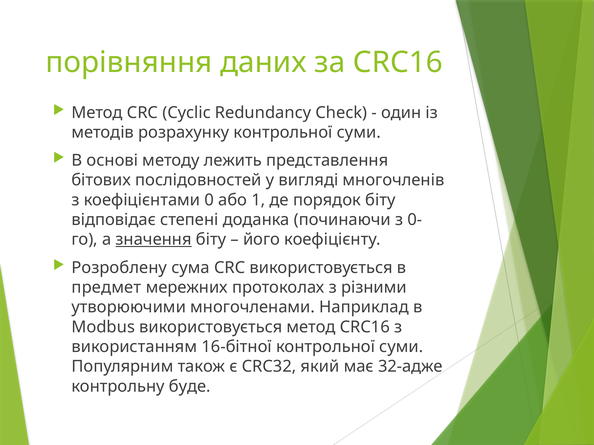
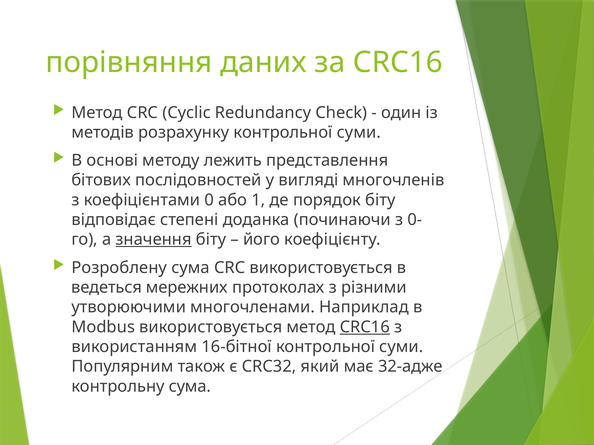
предмет: предмет -> ведеться
CRC16 at (365, 327) underline: none -> present
контрольну буде: буде -> сума
